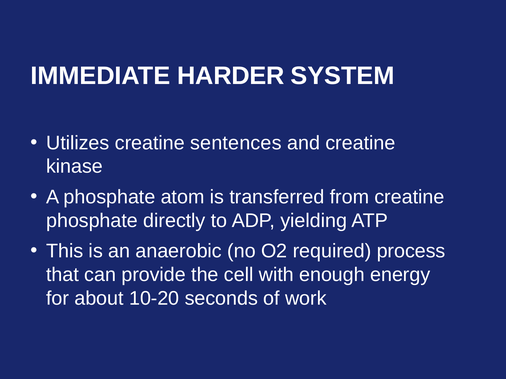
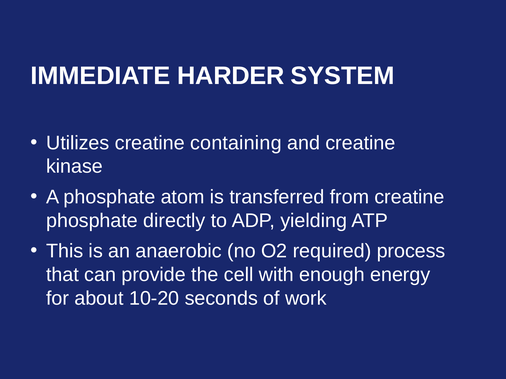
sentences: sentences -> containing
